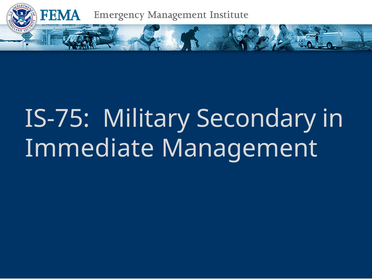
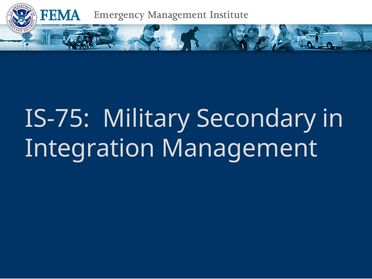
Immediate: Immediate -> Integration
